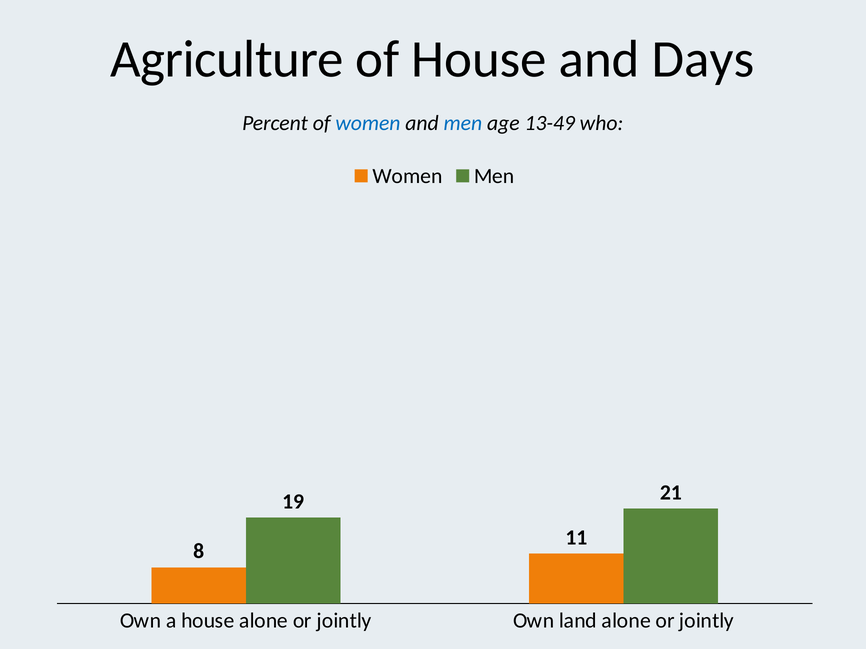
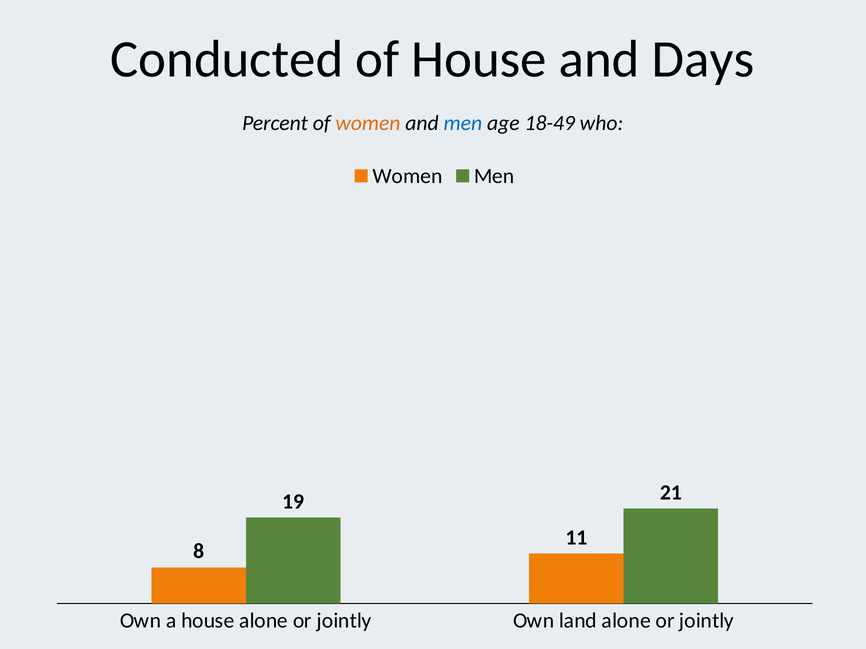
Agriculture: Agriculture -> Conducted
women at (368, 123) colour: blue -> orange
13-49: 13-49 -> 18-49
